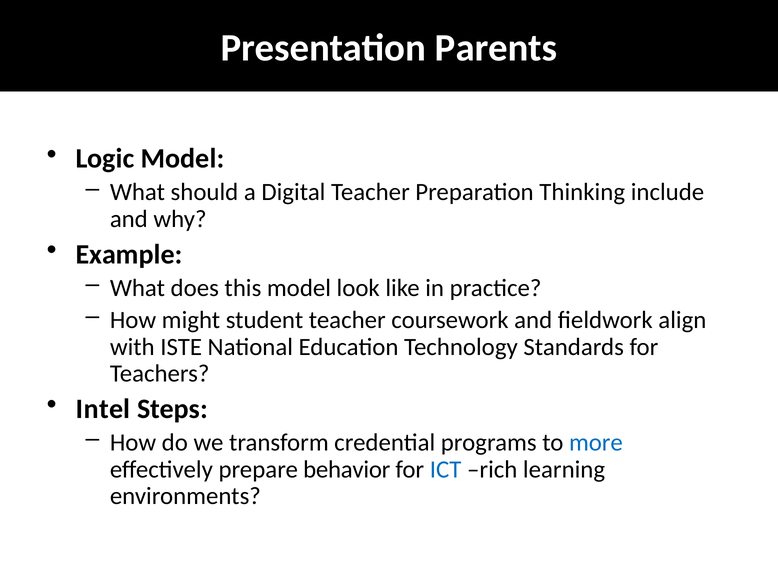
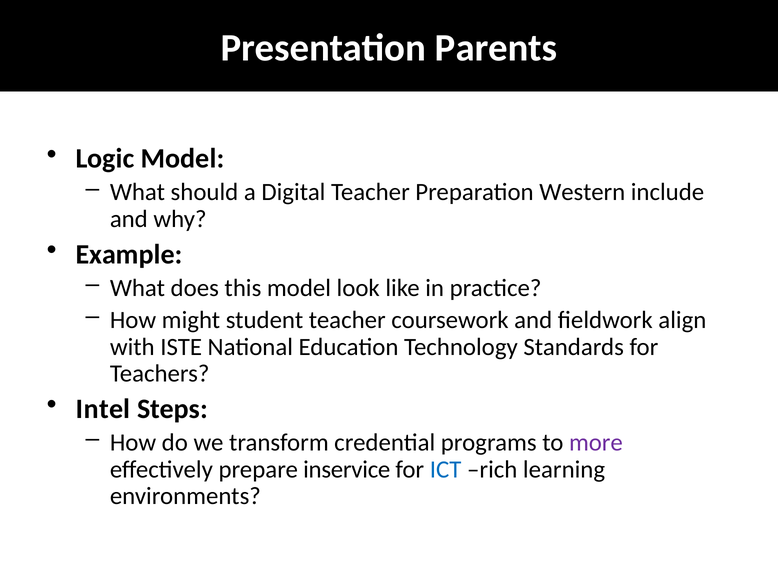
Thinking: Thinking -> Western
more colour: blue -> purple
behavior: behavior -> inservice
